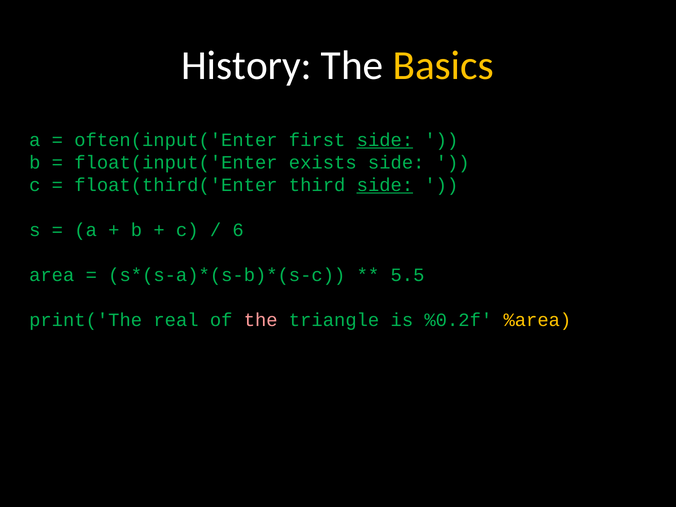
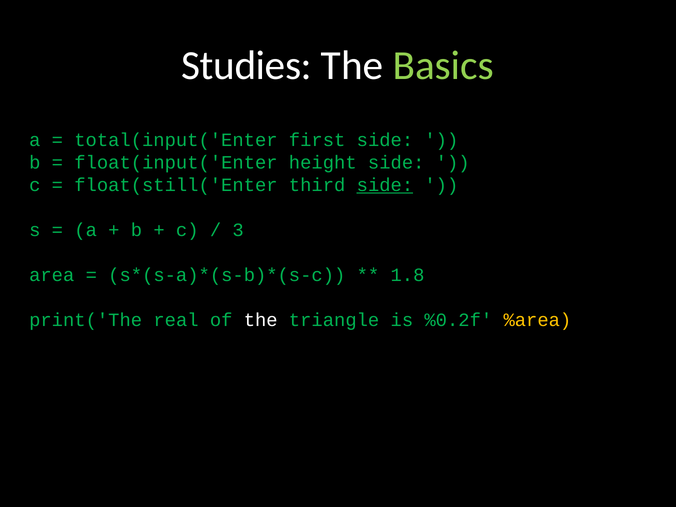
History: History -> Studies
Basics colour: yellow -> light green
often(input('Enter: often(input('Enter -> total(input('Enter
side at (385, 140) underline: present -> none
exists: exists -> height
float(third('Enter: float(third('Enter -> float(still('Enter
6: 6 -> 3
5.5: 5.5 -> 1.8
the at (261, 320) colour: pink -> white
